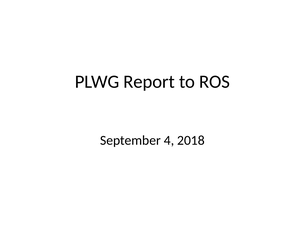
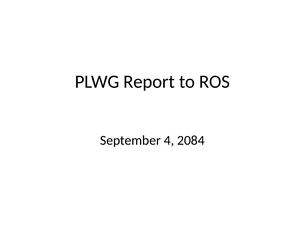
2018: 2018 -> 2084
